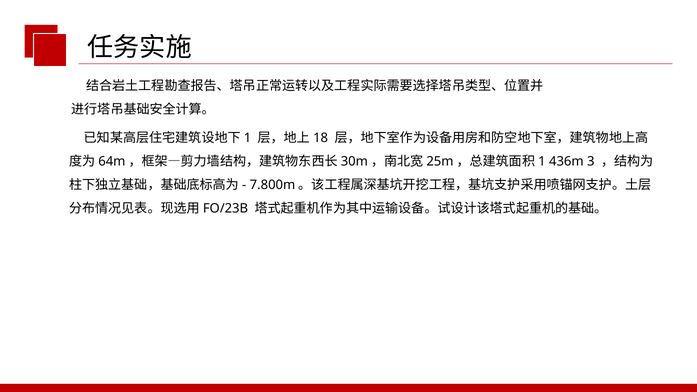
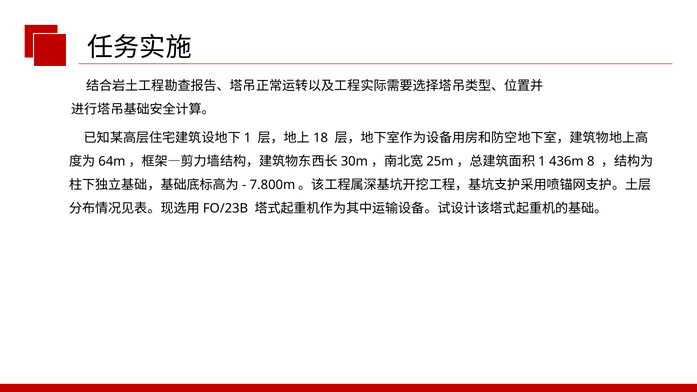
3: 3 -> 8
